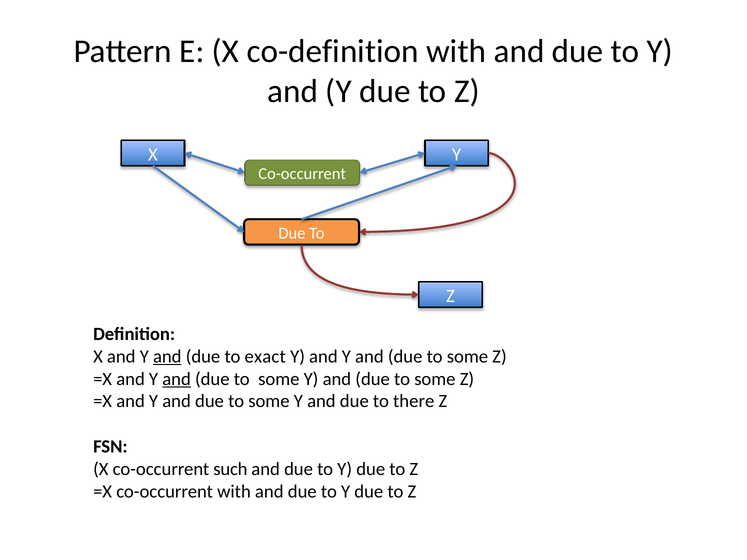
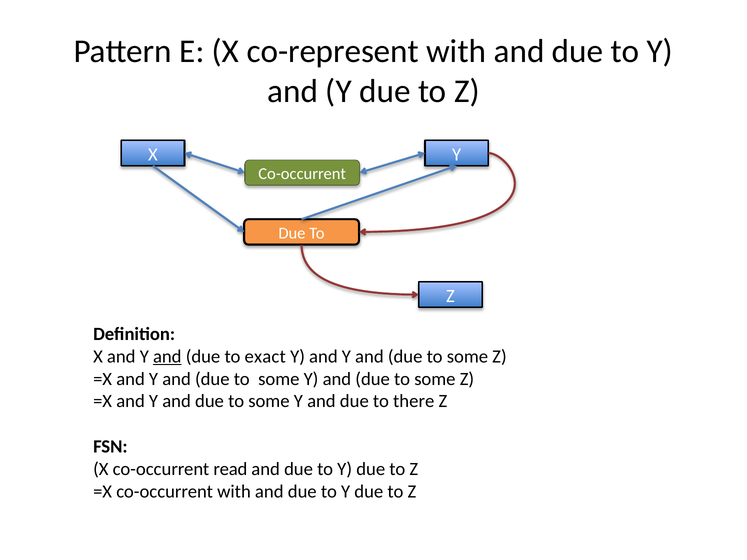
co-definition: co-definition -> co-represent
and at (177, 379) underline: present -> none
such: such -> read
